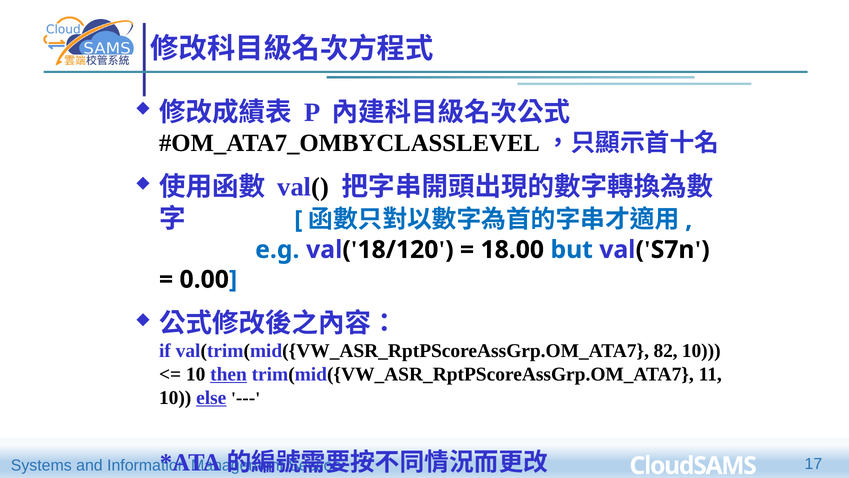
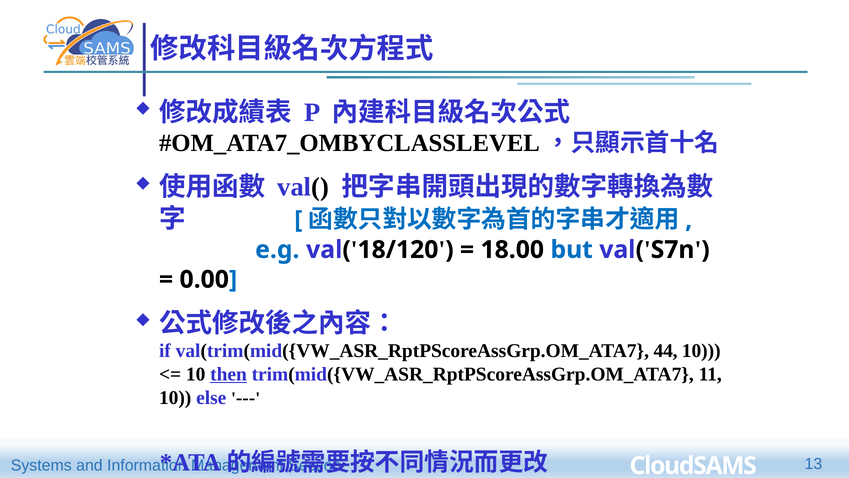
82: 82 -> 44
else underline: present -> none
17: 17 -> 13
